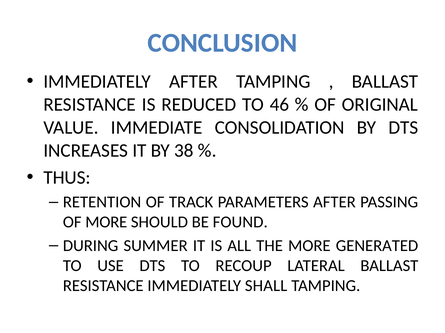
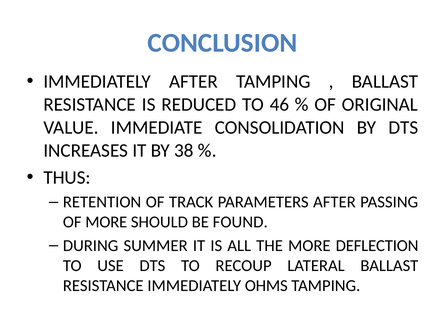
GENERATED: GENERATED -> DEFLECTION
SHALL: SHALL -> OHMS
